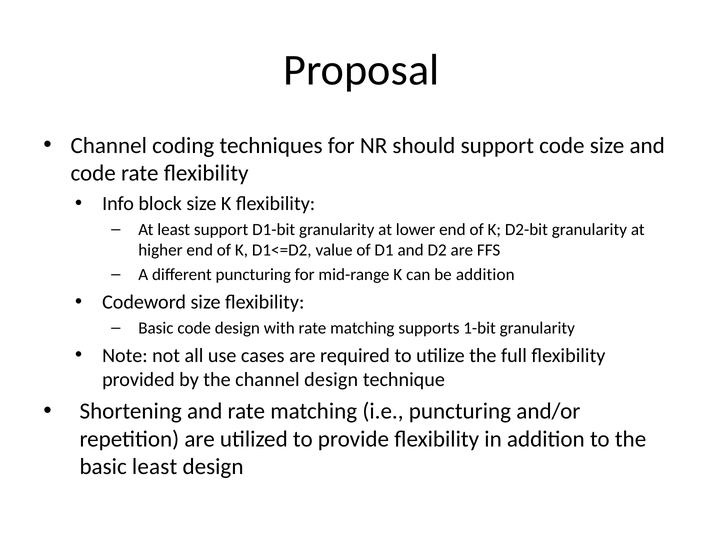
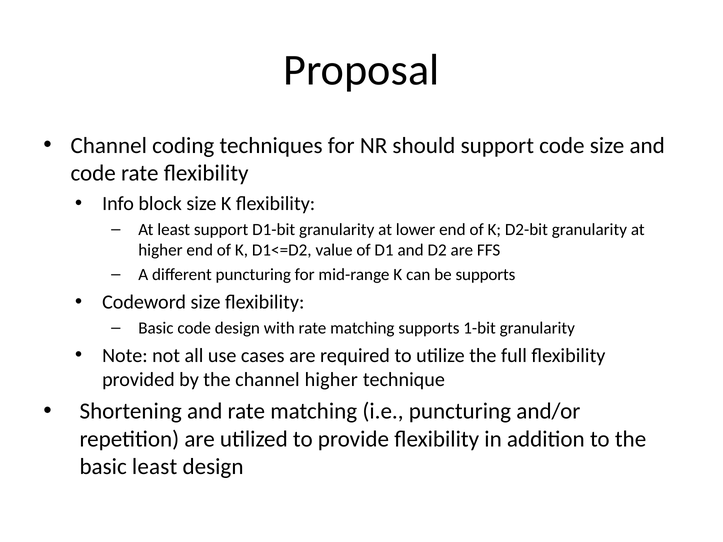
be addition: addition -> supports
channel design: design -> higher
